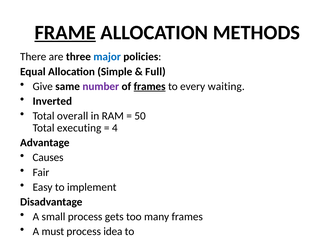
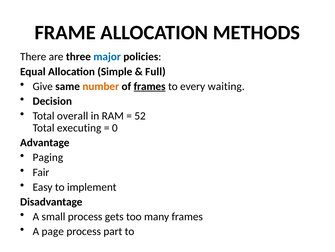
FRAME underline: present -> none
number colour: purple -> orange
Inverted: Inverted -> Decision
50: 50 -> 52
4: 4 -> 0
Causes: Causes -> Paging
must: must -> page
idea: idea -> part
